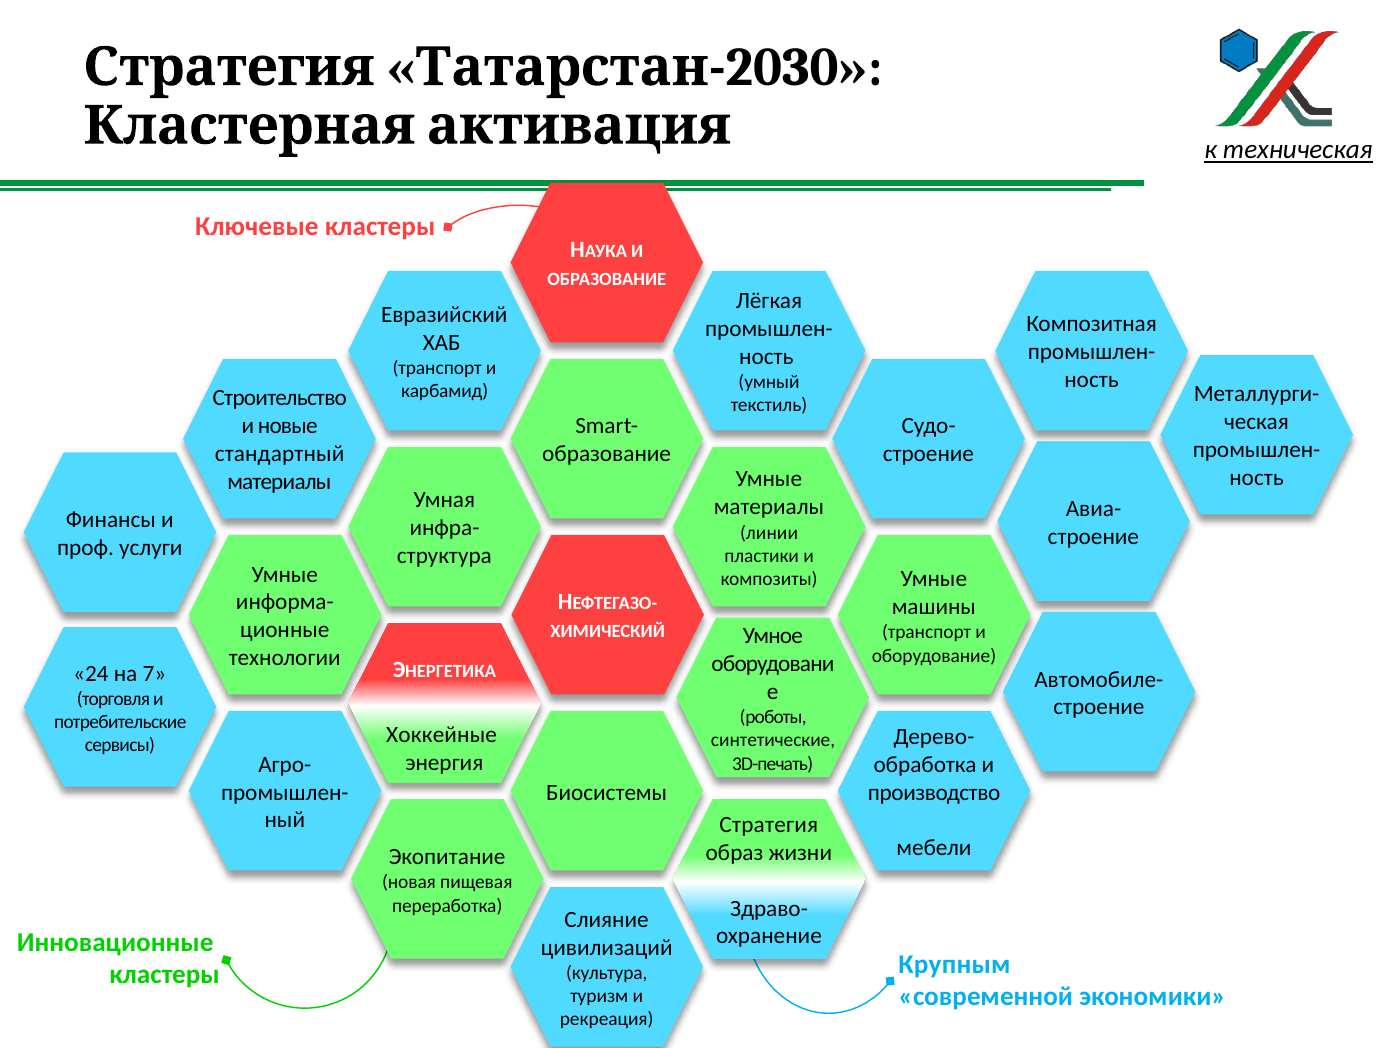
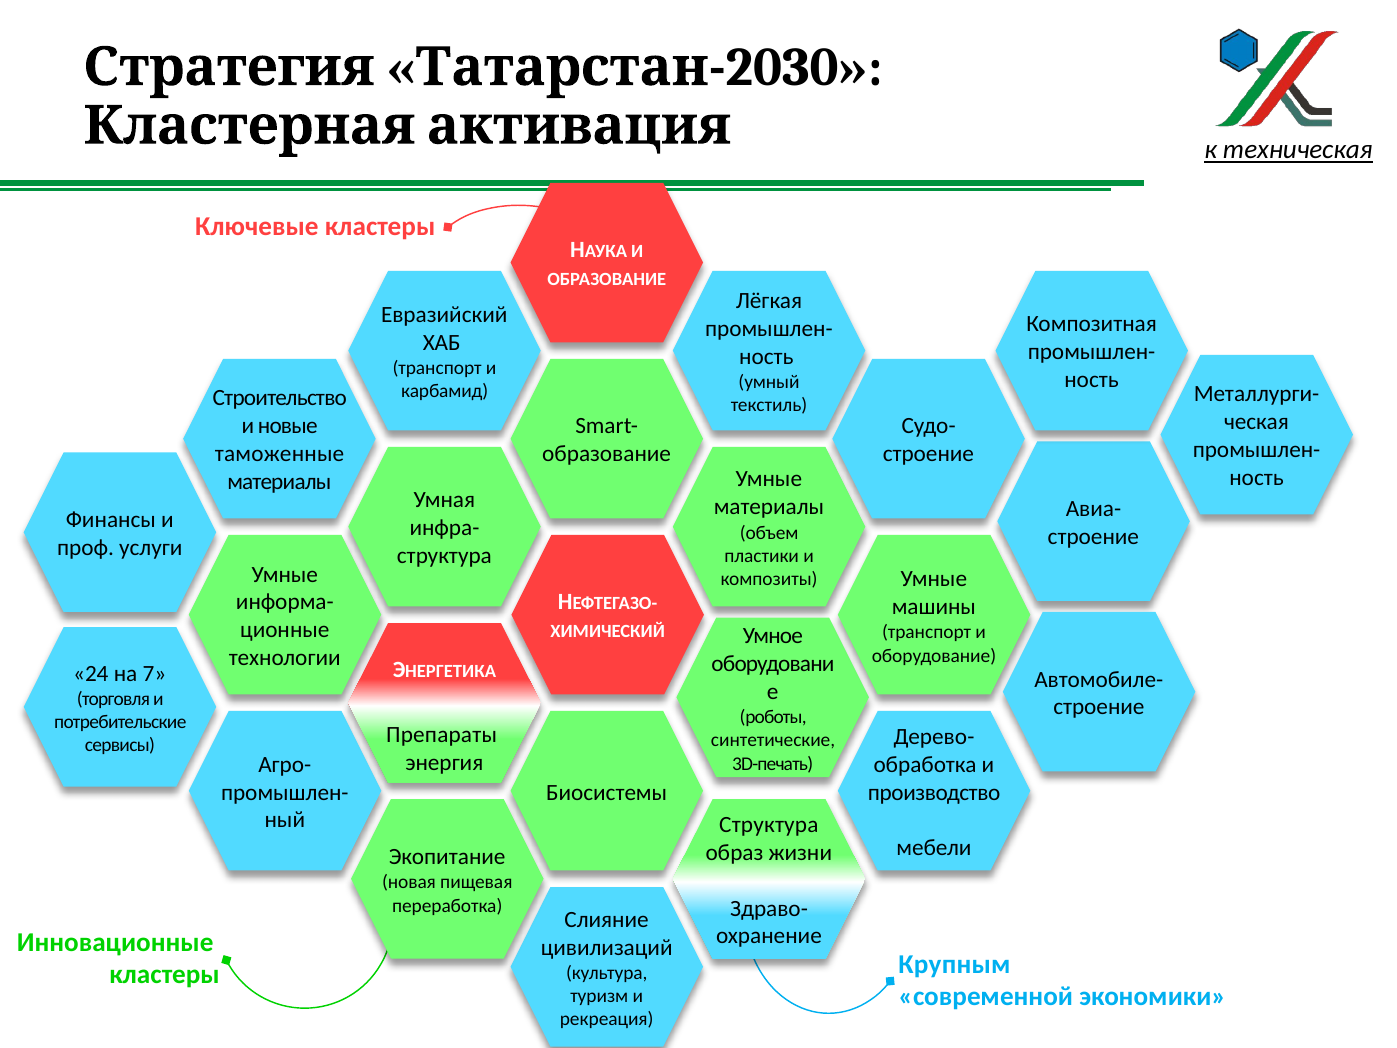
стандартный: стандартный -> таможенные
линии: линии -> объем
Хоккейные: Хоккейные -> Препараты
Стратегия at (769, 824): Стратегия -> Структура
